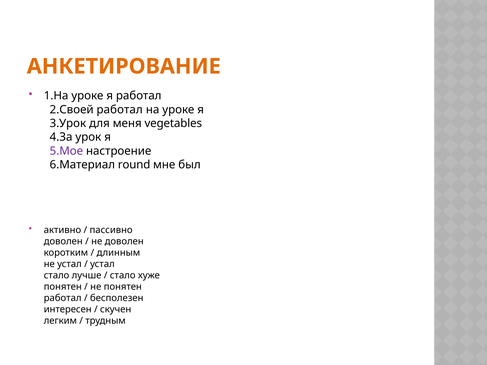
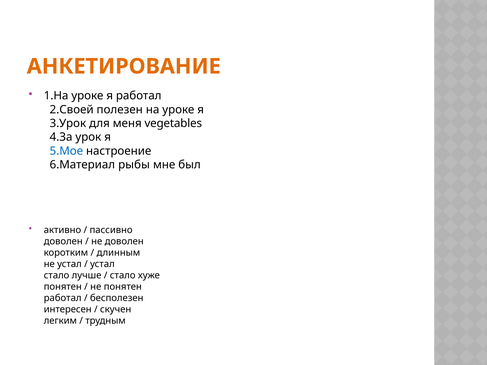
2.Своей работал: работал -> полезен
5.Мое colour: purple -> blue
round: round -> рыбы
